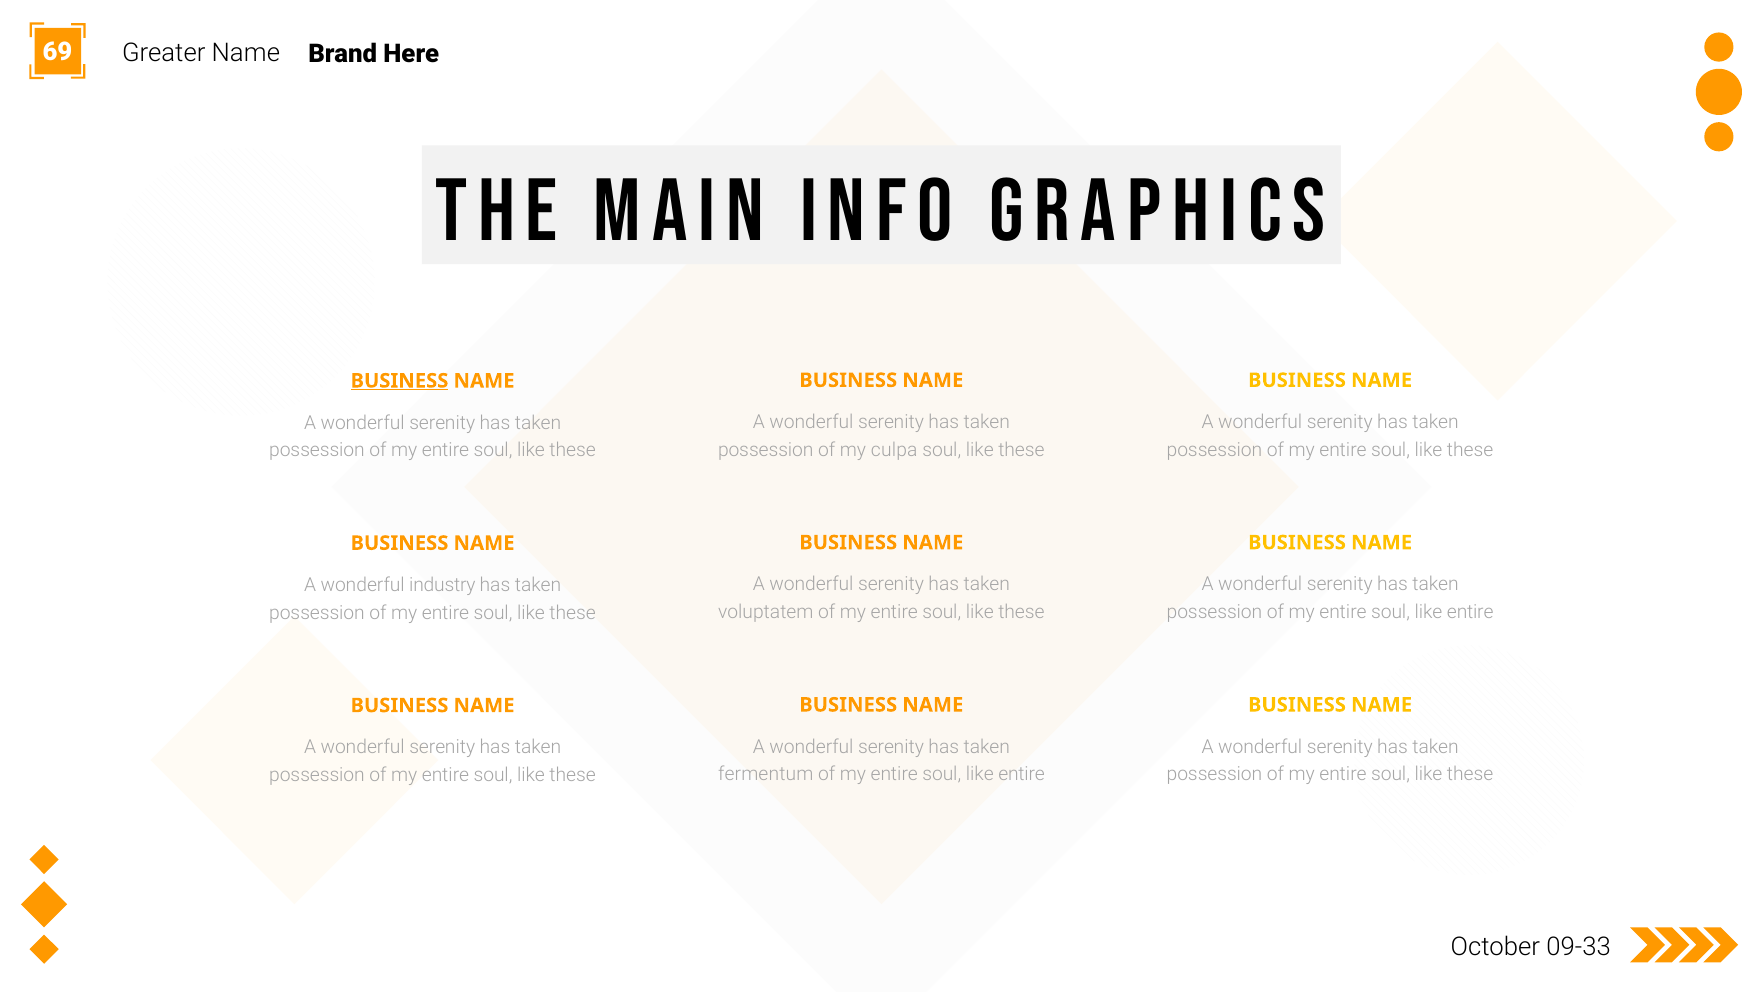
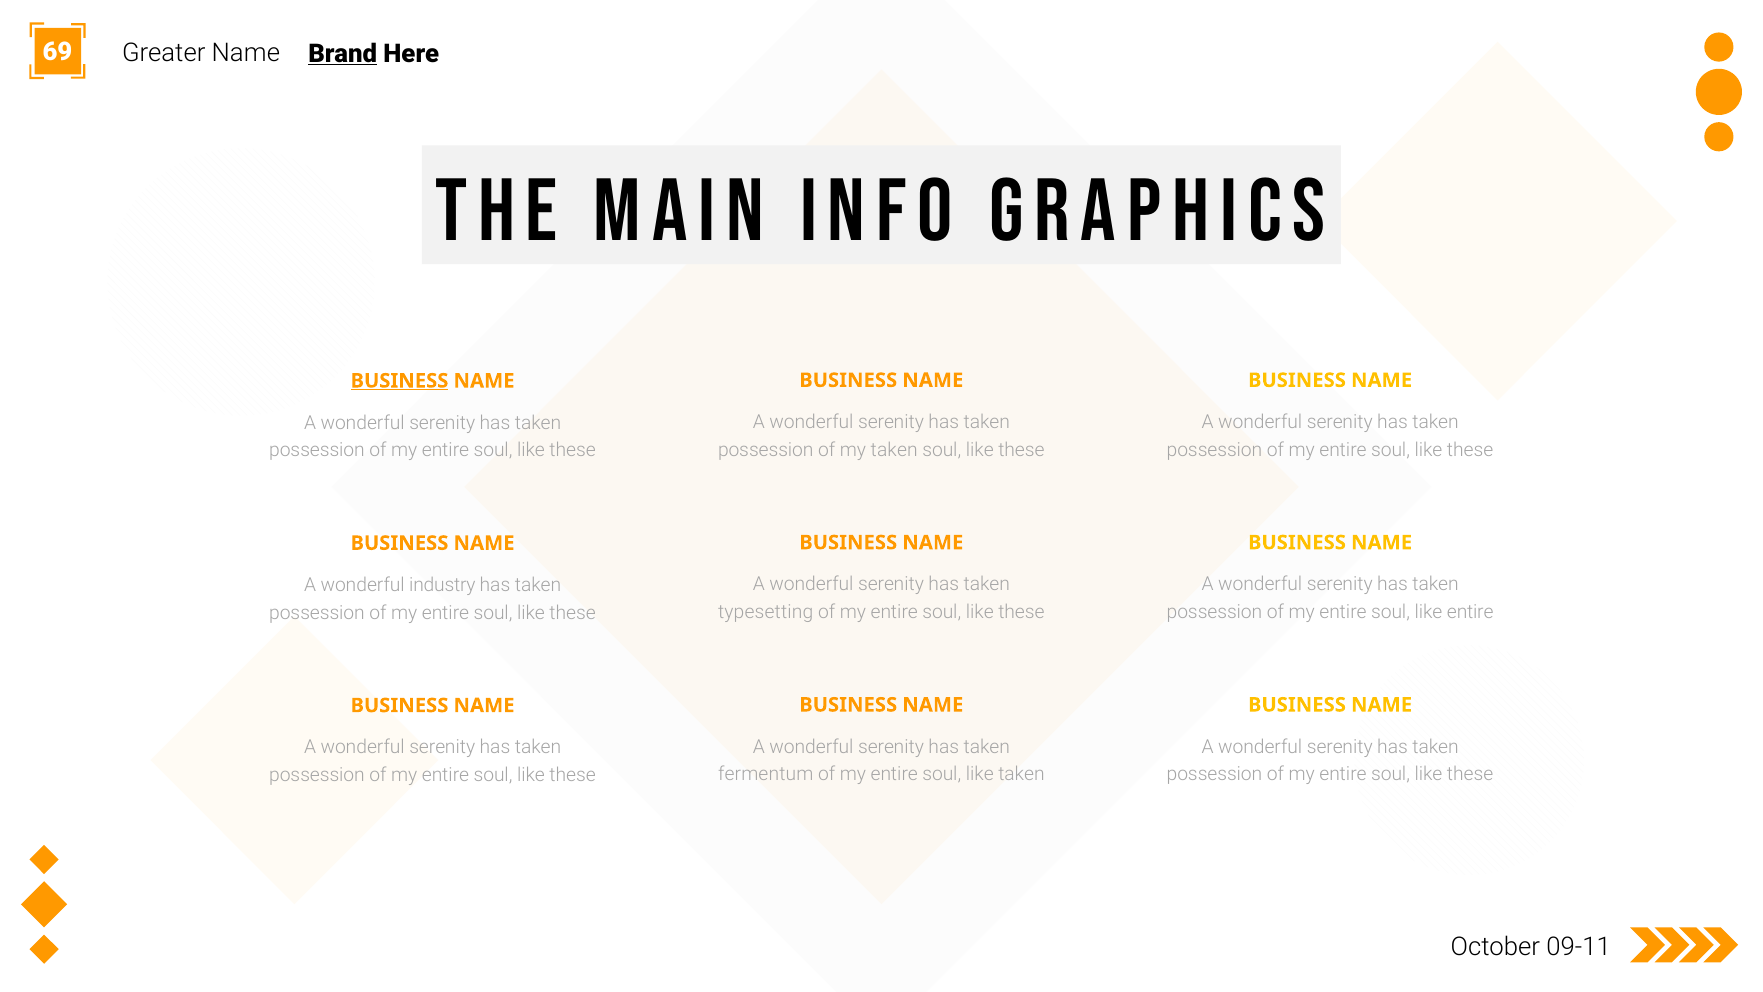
Brand underline: none -> present
my culpa: culpa -> taken
voluptatem: voluptatem -> typesetting
entire at (1022, 774): entire -> taken
09-33: 09-33 -> 09-11
